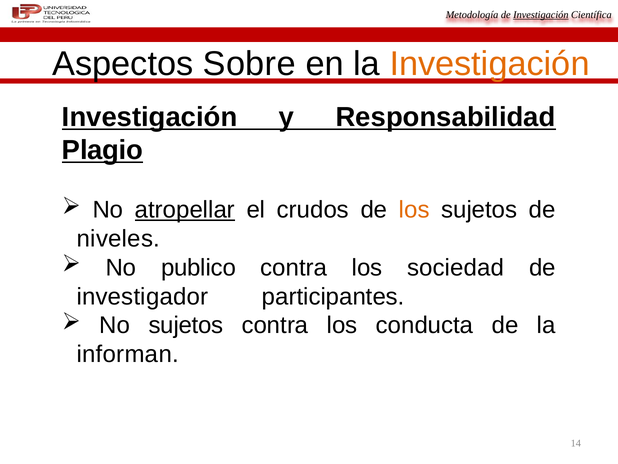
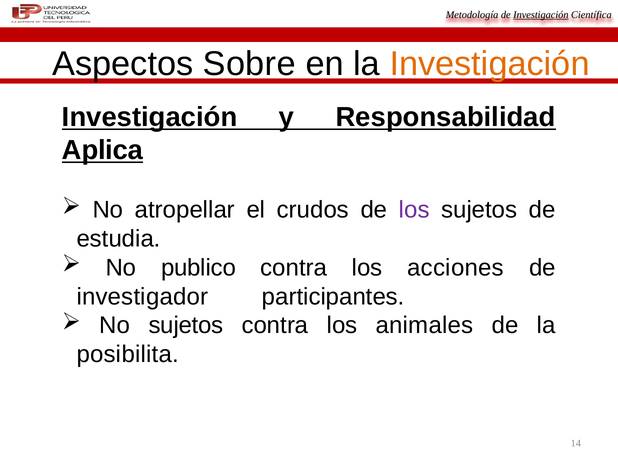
Plagio: Plagio -> Aplica
atropellar underline: present -> none
los at (414, 210) colour: orange -> purple
niveles: niveles -> estudia
sociedad: sociedad -> acciones
conducta: conducta -> animales
informan: informan -> posibilita
